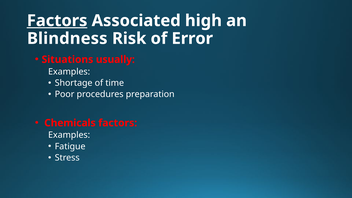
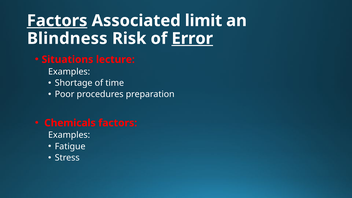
high: high -> limit
Error underline: none -> present
usually: usually -> lecture
